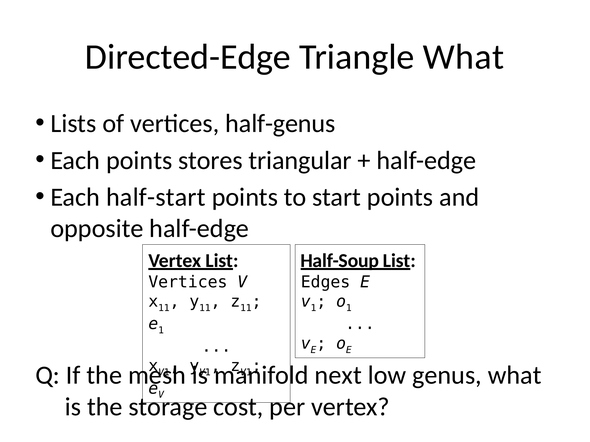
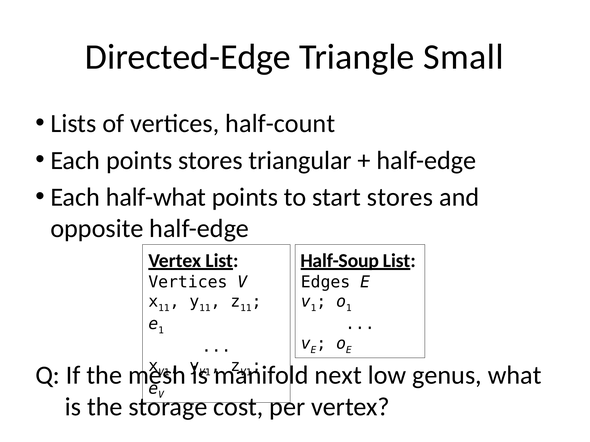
Triangle What: What -> Small
half-genus: half-genus -> half-count
half-start: half-start -> half-what
start points: points -> stores
